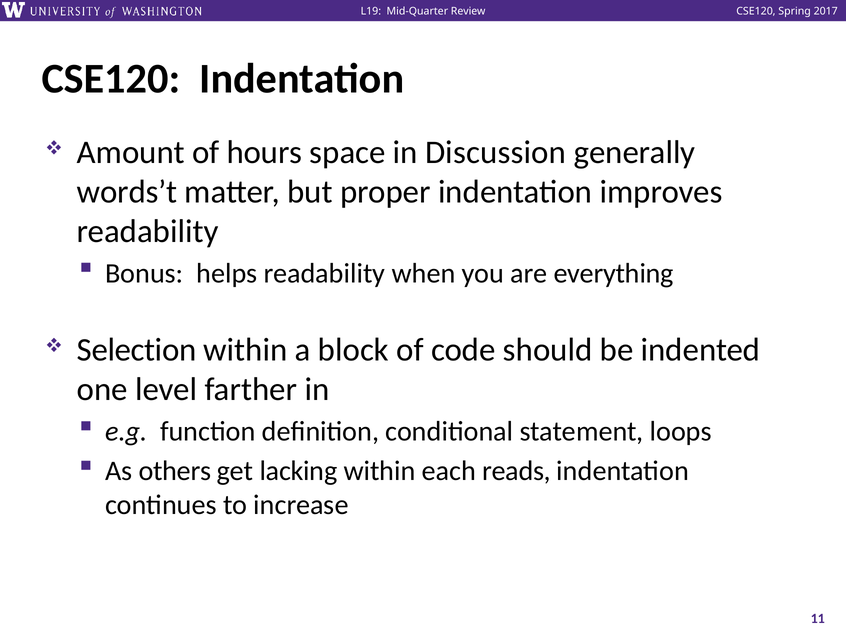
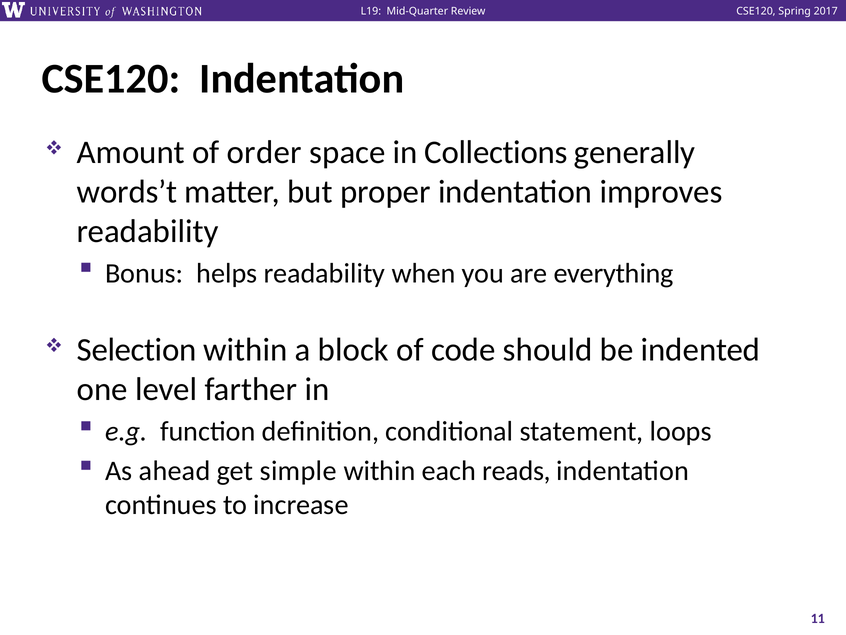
hours: hours -> order
Discussion: Discussion -> Collections
others: others -> ahead
lacking: lacking -> simple
